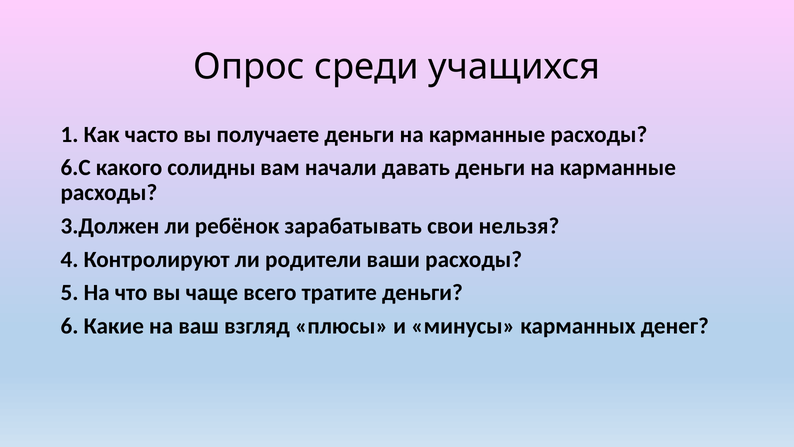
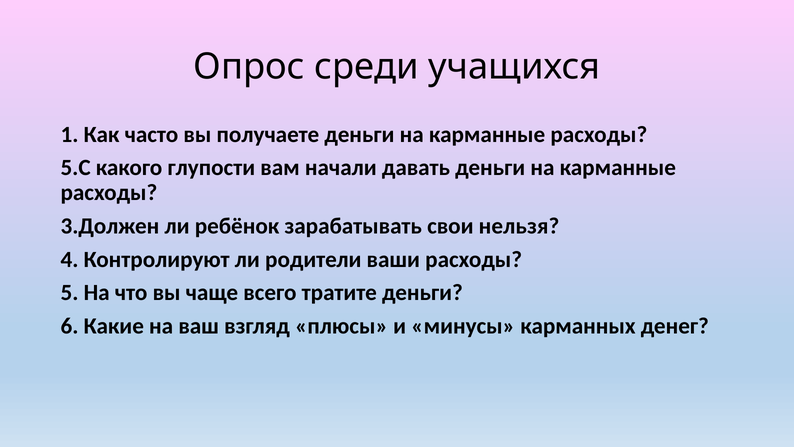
6.С: 6.С -> 5.С
солидны: солидны -> глупости
